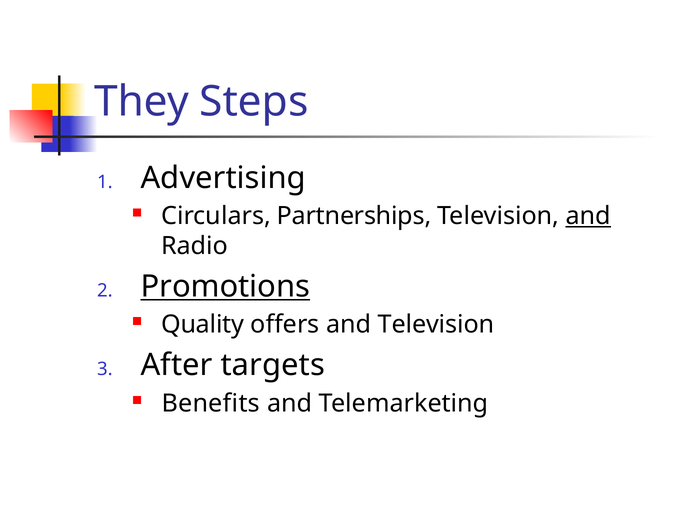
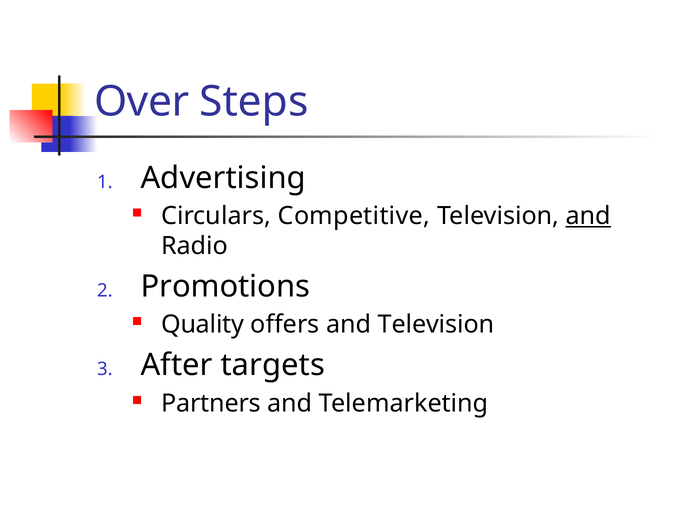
They: They -> Over
Partnerships: Partnerships -> Competitive
Promotions underline: present -> none
Benefits: Benefits -> Partners
